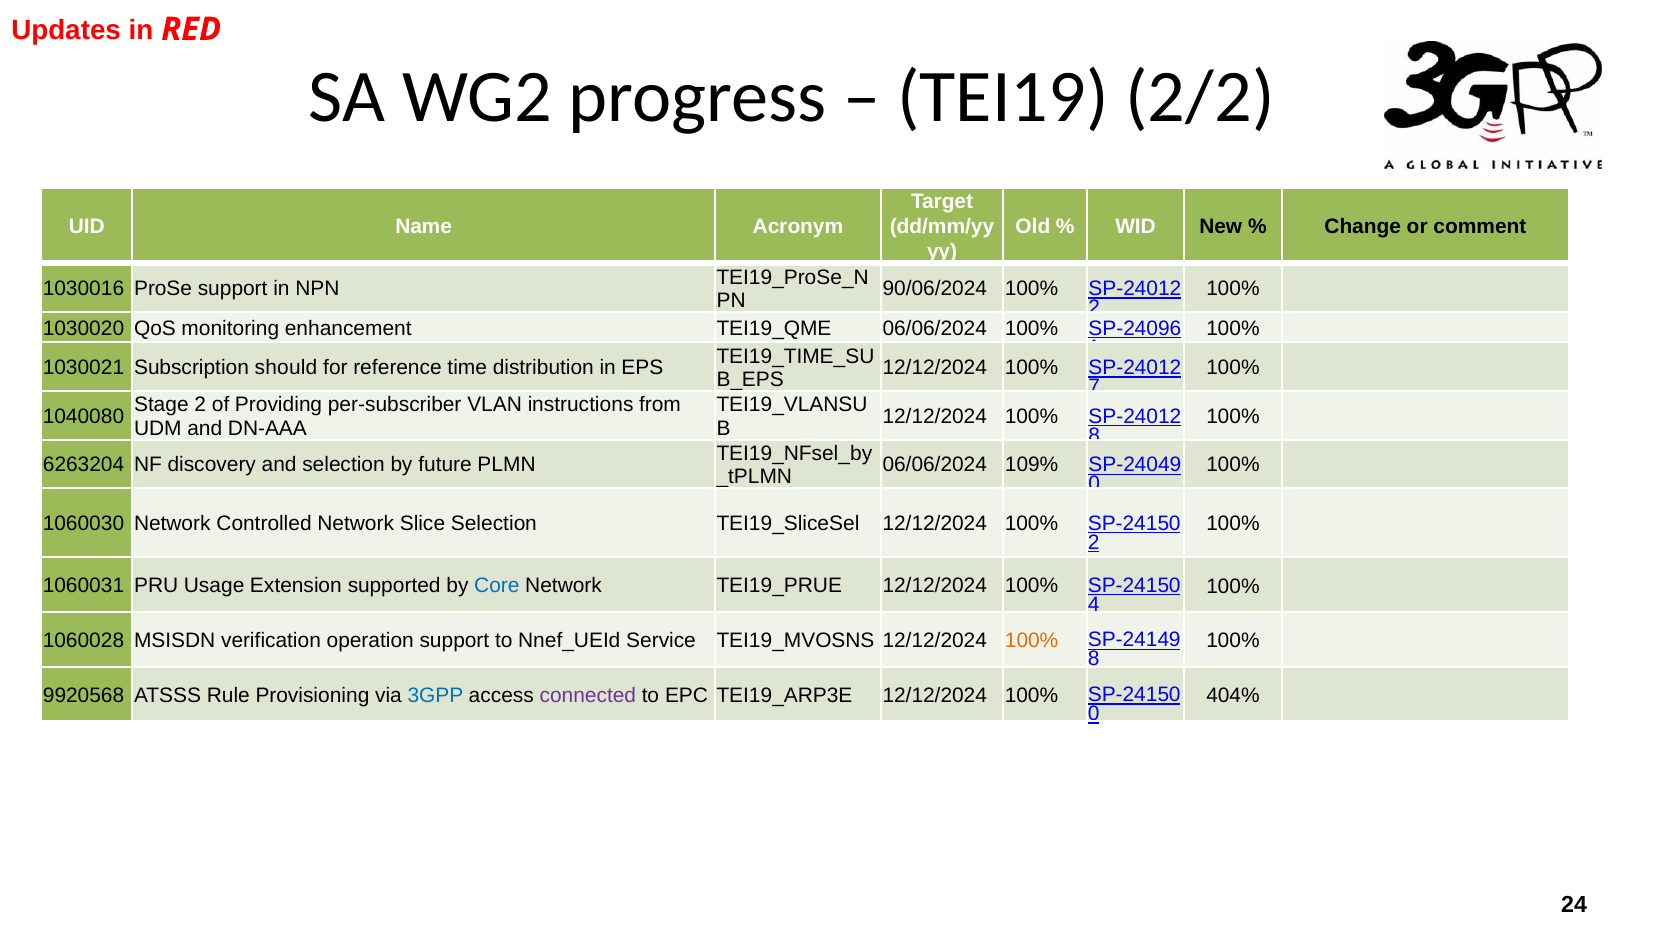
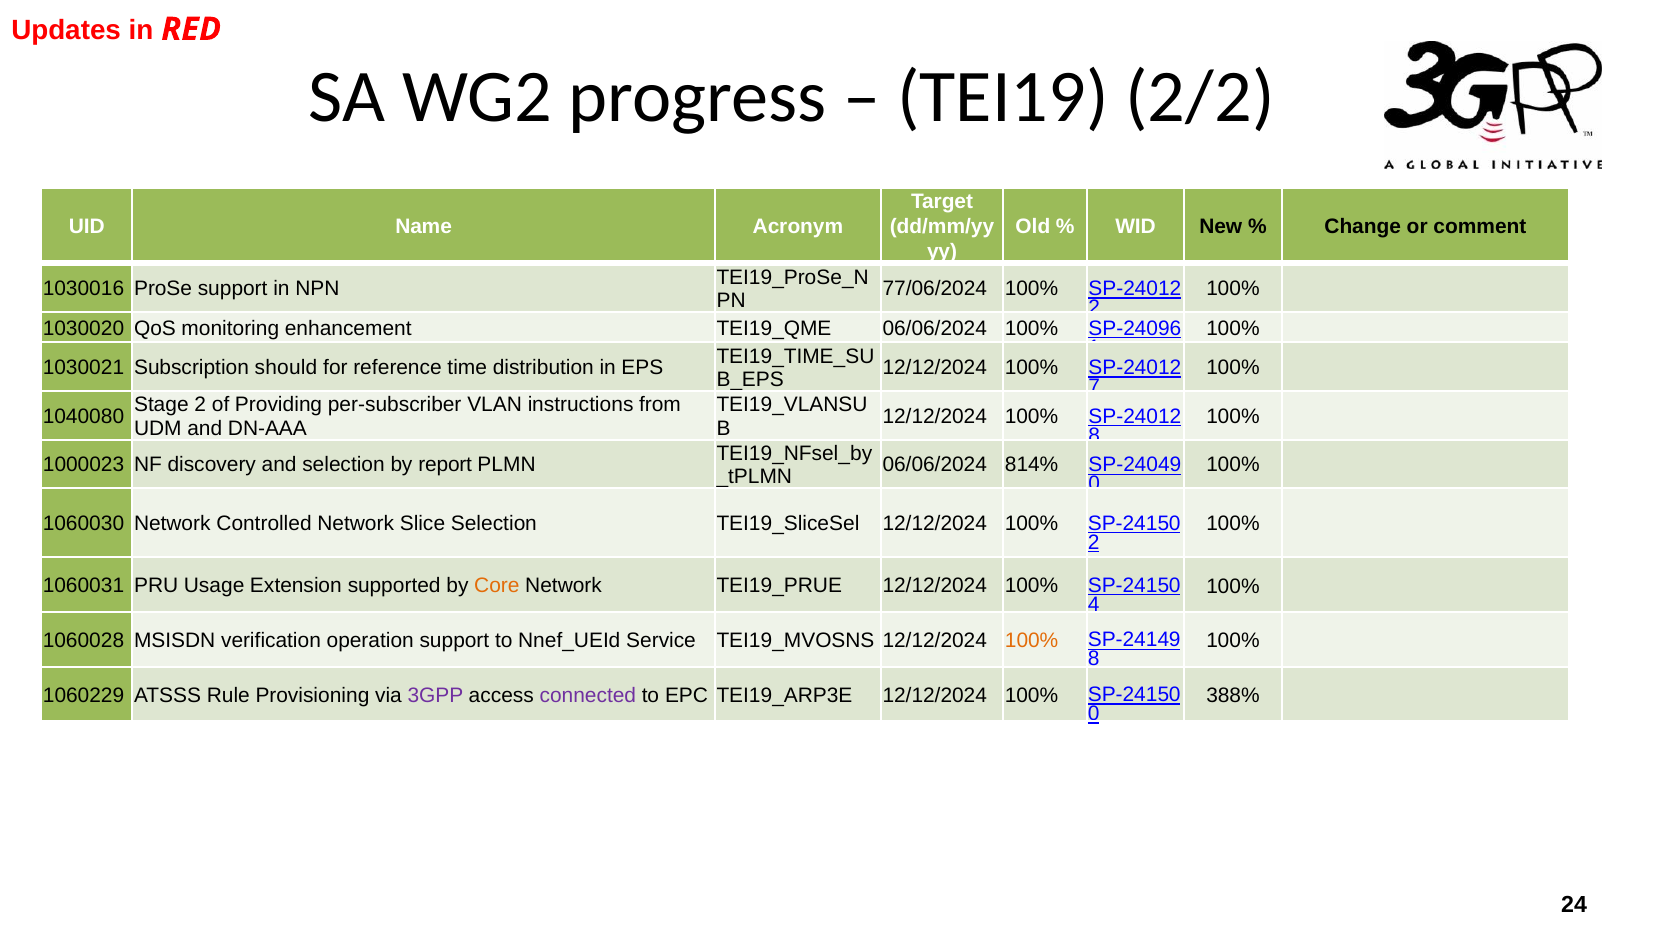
90/06/2024: 90/06/2024 -> 77/06/2024
6263204: 6263204 -> 1000023
future: future -> report
109%: 109% -> 814%
Core colour: blue -> orange
9920568: 9920568 -> 1060229
3GPP at (435, 695) colour: blue -> purple
404%: 404% -> 388%
